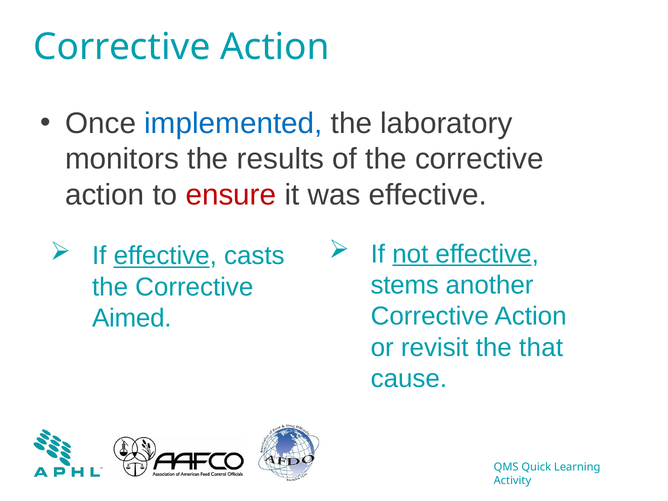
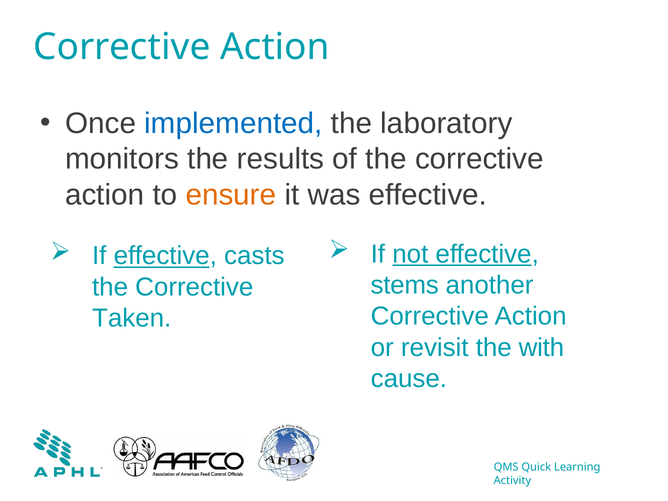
ensure colour: red -> orange
Aimed: Aimed -> Taken
that: that -> with
